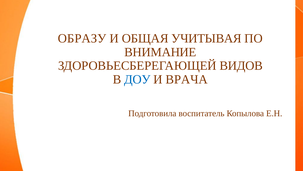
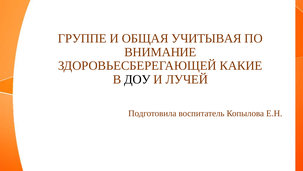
ОБРАЗУ: ОБРАЗУ -> ГРУППЕ
ВИДОВ: ВИДОВ -> КАКИЕ
ДОУ colour: blue -> black
ВРАЧА: ВРАЧА -> ЛУЧЕЙ
